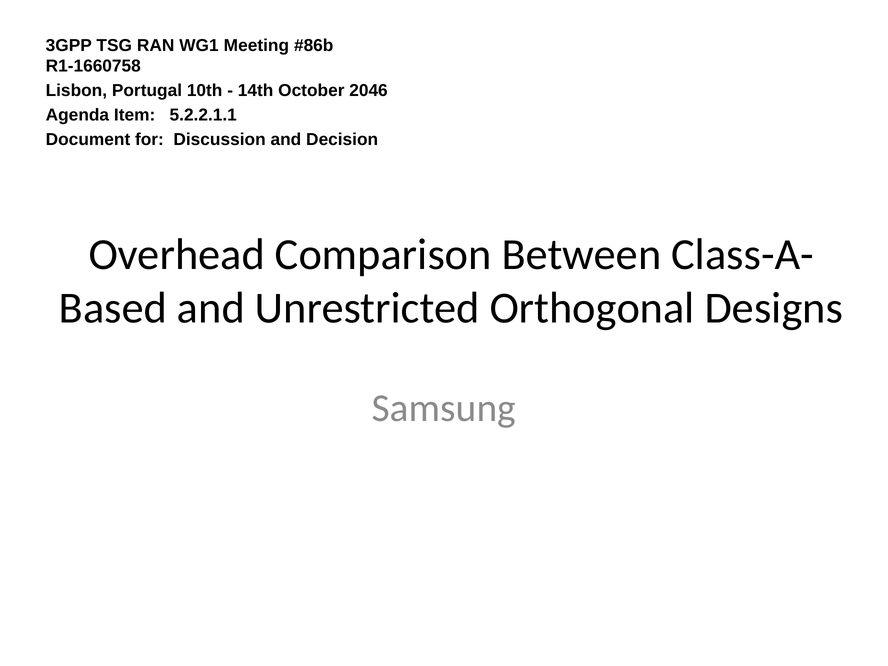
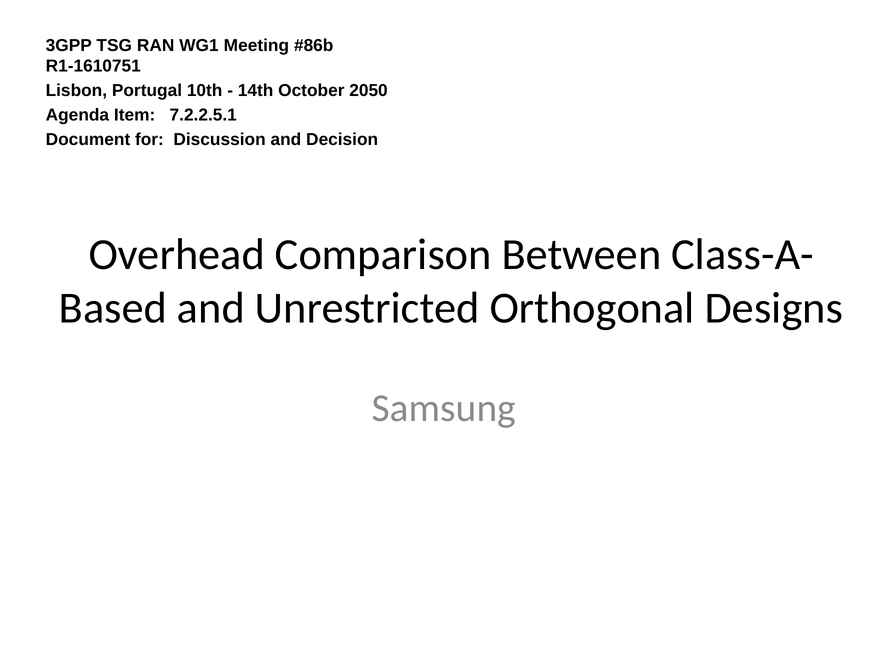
R1-1660758: R1-1660758 -> R1-1610751
2046: 2046 -> 2050
5.2.2.1.1: 5.2.2.1.1 -> 7.2.2.5.1
